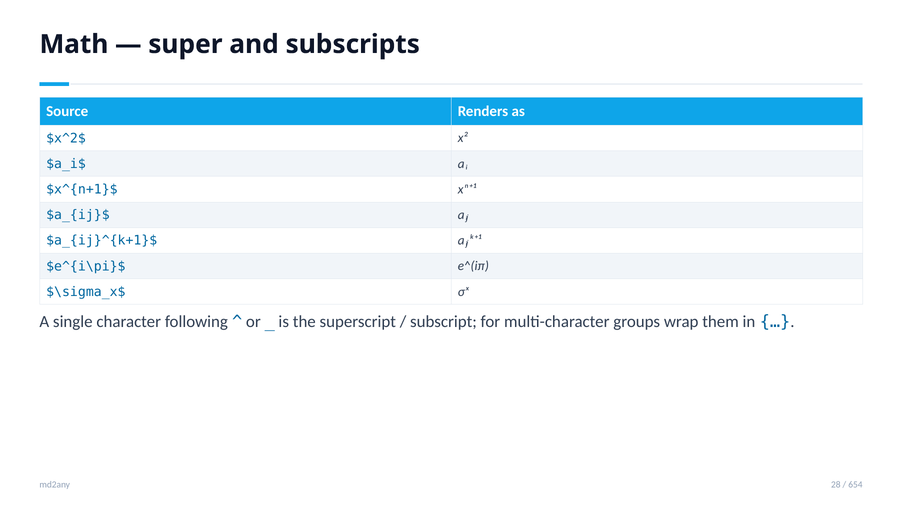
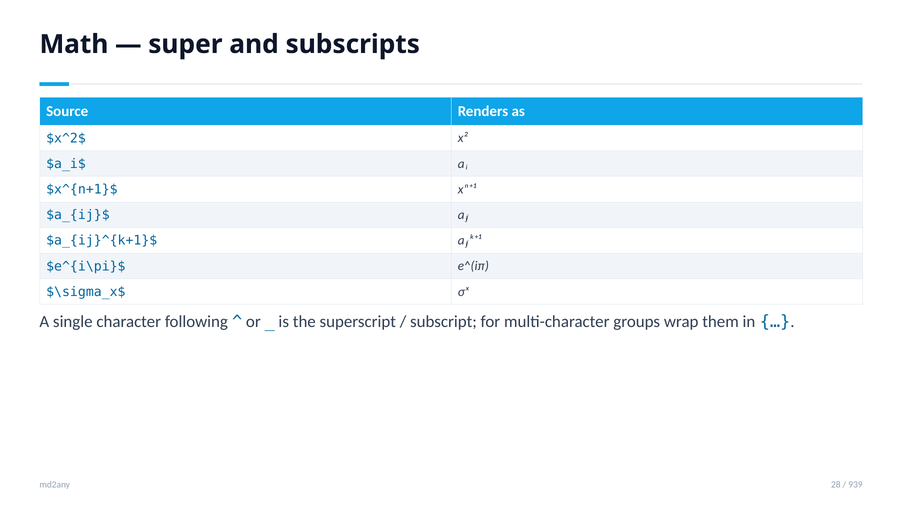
654: 654 -> 939
